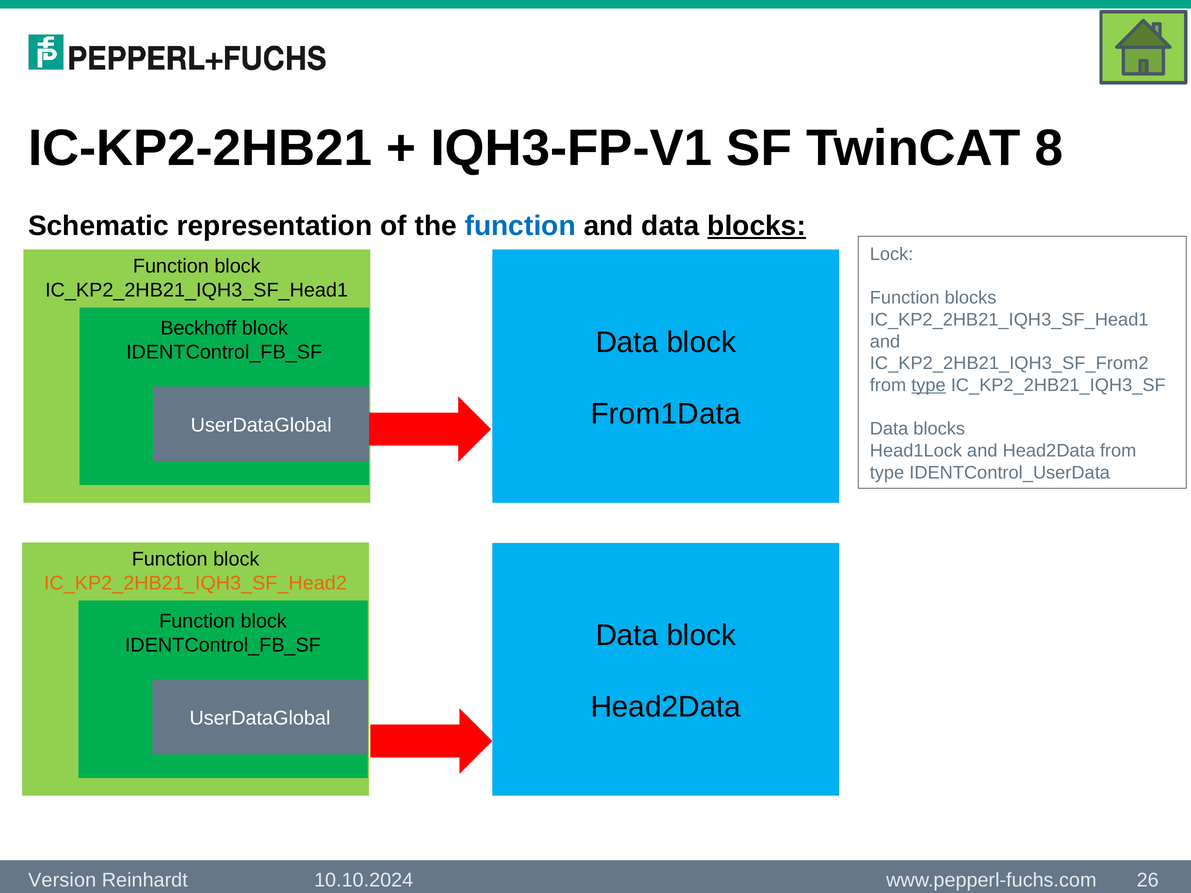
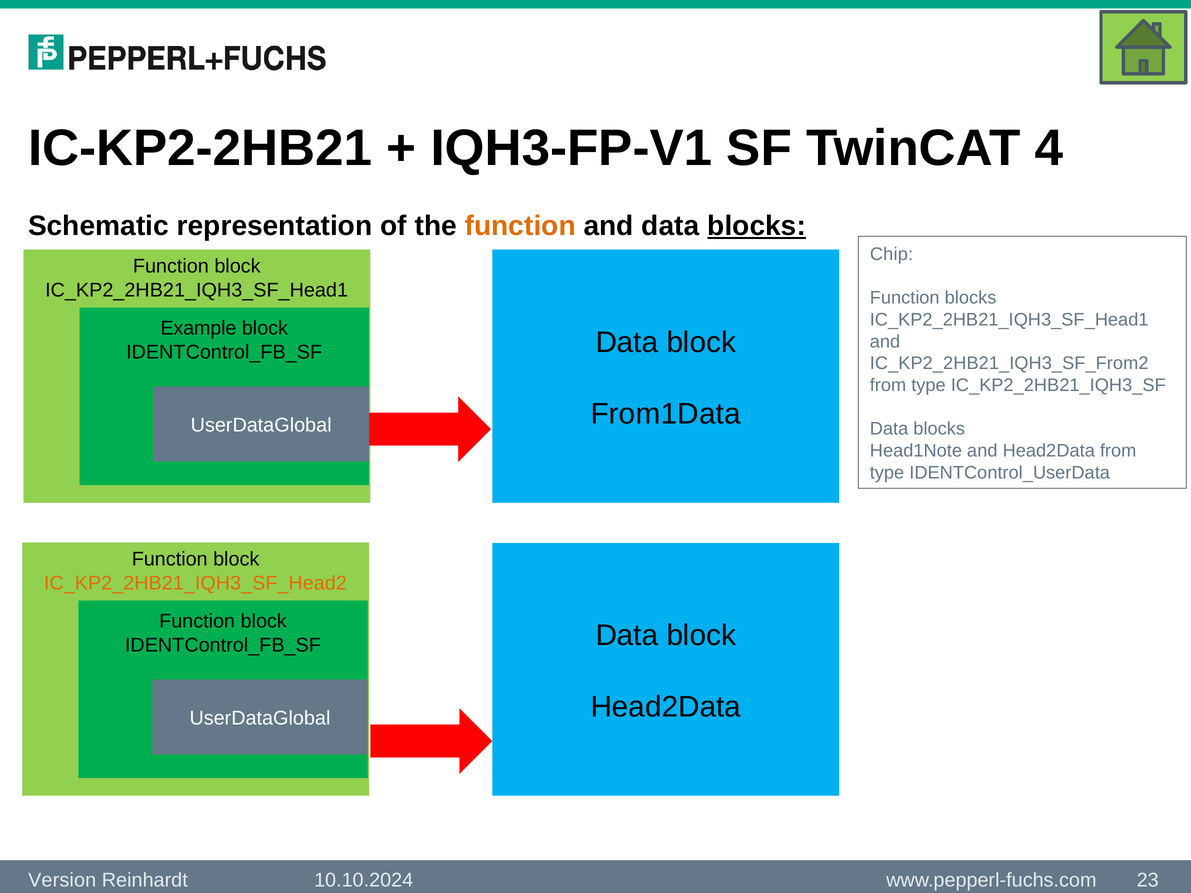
8: 8 -> 4
function at (520, 226) colour: blue -> orange
Lock: Lock -> Chip
Beckhoff: Beckhoff -> Example
type at (929, 385) underline: present -> none
Head1Lock: Head1Lock -> Head1Note
26: 26 -> 23
